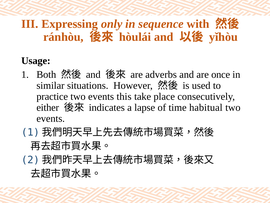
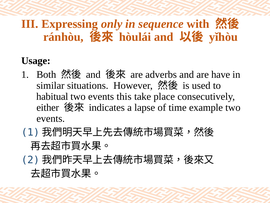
once: once -> have
practice: practice -> habitual
habitual: habitual -> example
